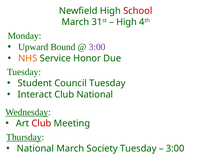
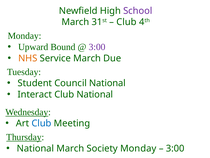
School colour: red -> purple
High at (127, 22): High -> Club
Service Honor: Honor -> March
Council Tuesday: Tuesday -> National
Club at (41, 123) colour: red -> blue
Society Tuesday: Tuesday -> Monday
